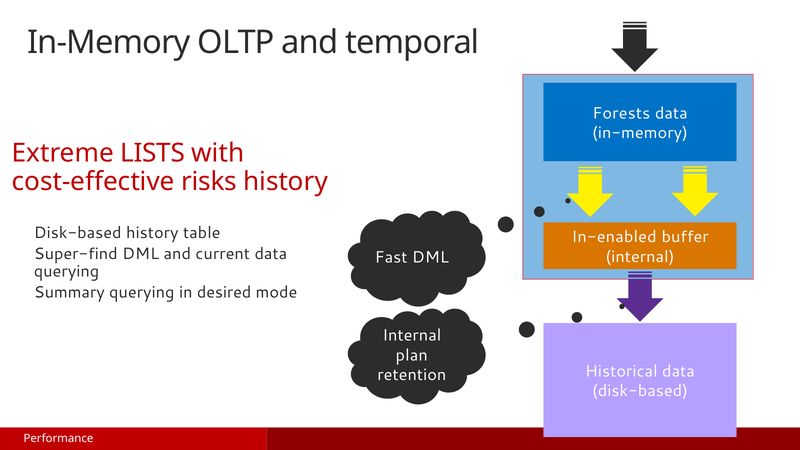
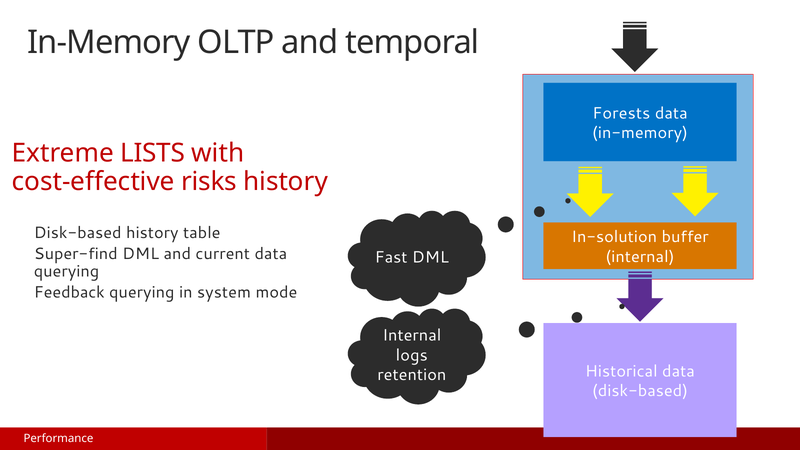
In-enabled: In-enabled -> In-solution
Summary: Summary -> Feedback
desired: desired -> system
plan: plan -> logs
